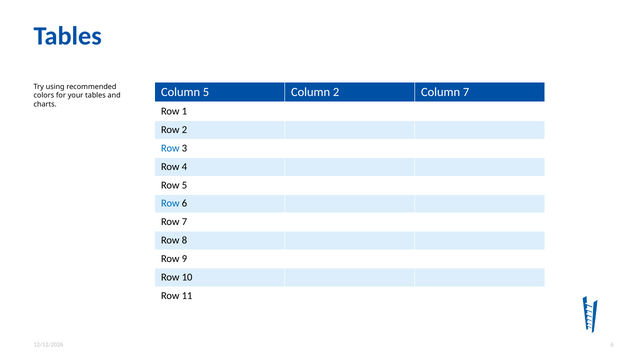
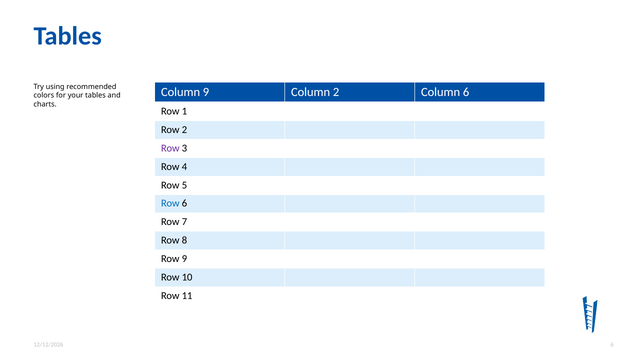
Column 5: 5 -> 9
Column 7: 7 -> 6
Row at (170, 148) colour: blue -> purple
